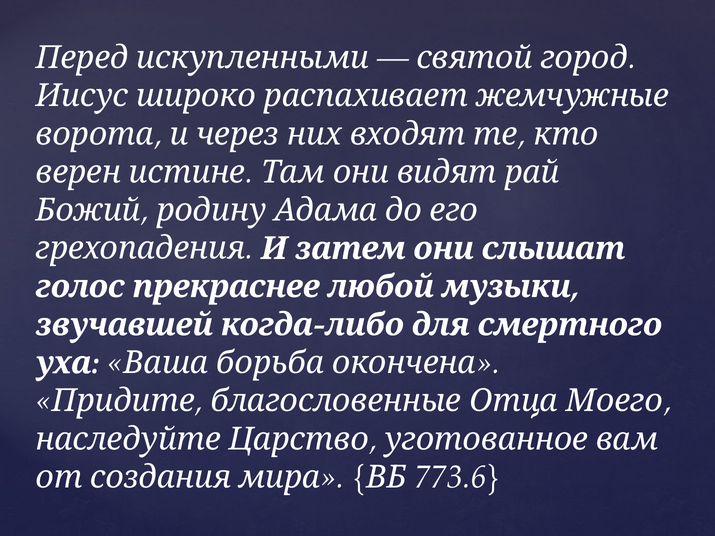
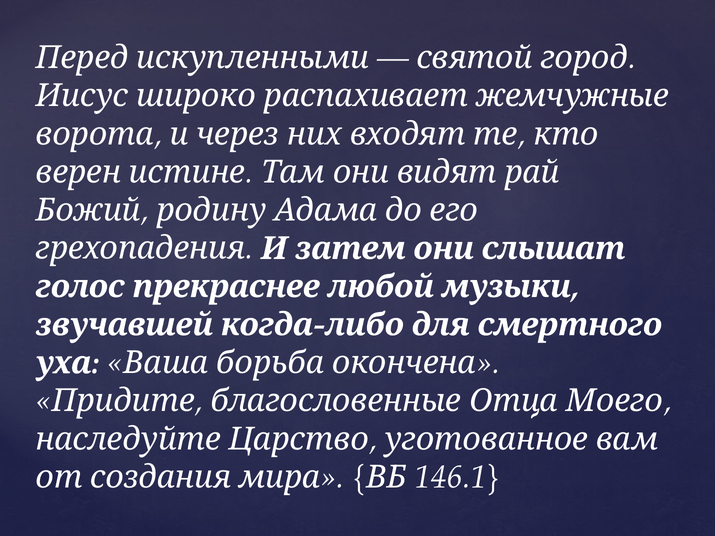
773.6: 773.6 -> 146.1
